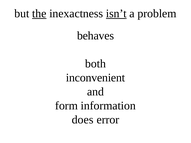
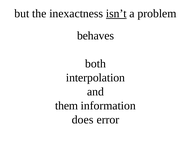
the underline: present -> none
inconvenient: inconvenient -> interpolation
form: form -> them
